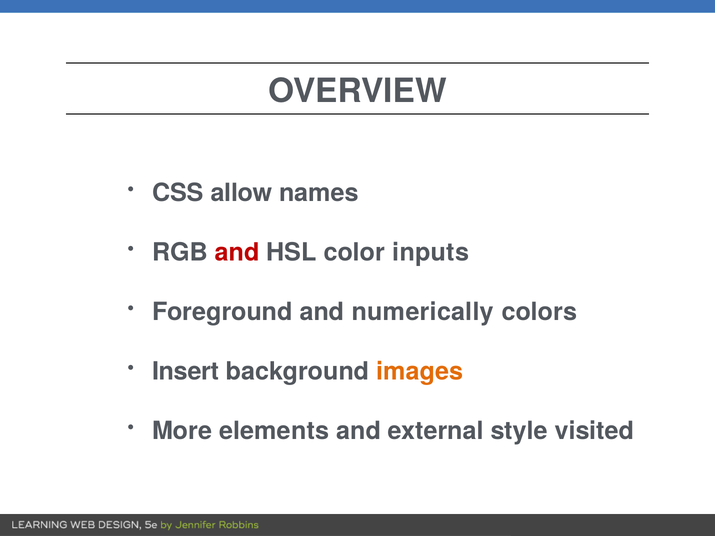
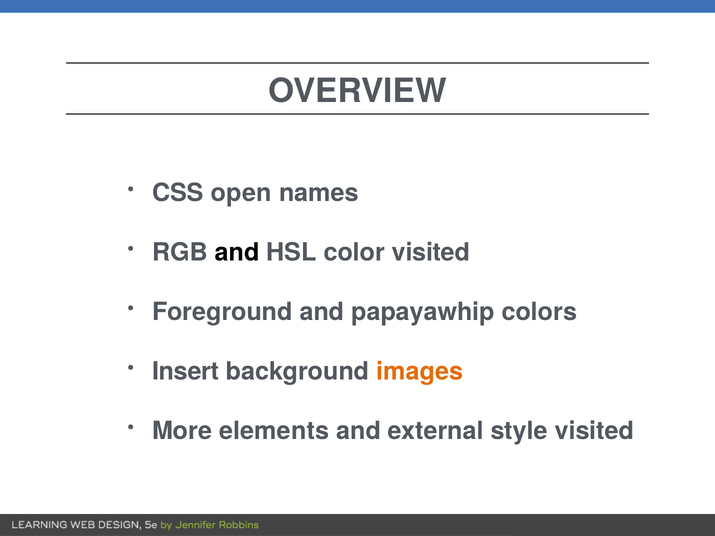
allow: allow -> open
and at (237, 253) colour: red -> black
color inputs: inputs -> visited
numerically: numerically -> papayawhip
